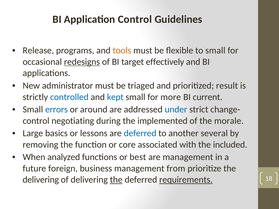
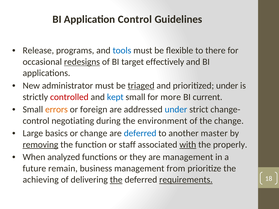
tools colour: orange -> blue
to small: small -> there
triaged underline: none -> present
prioritized result: result -> under
controlled colour: blue -> red
errors colour: blue -> orange
around: around -> foreign
implemented: implemented -> environment
the morale: morale -> change
or lessons: lessons -> change
several: several -> master
removing underline: none -> present
core: core -> staff
with underline: none -> present
included: included -> properly
best: best -> they
foreign: foreign -> remain
delivering at (41, 180): delivering -> achieving
